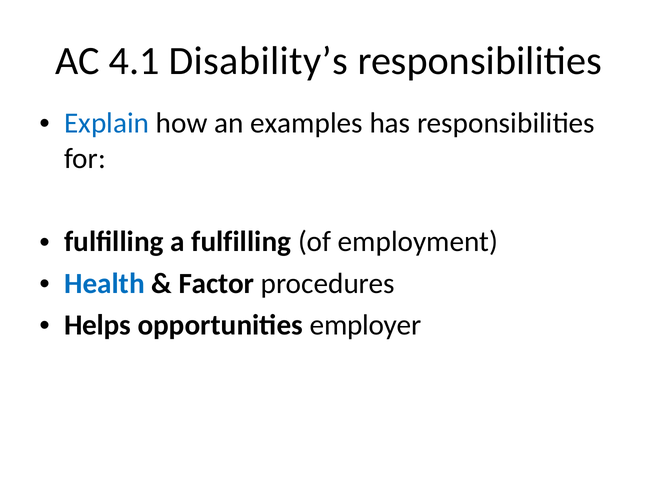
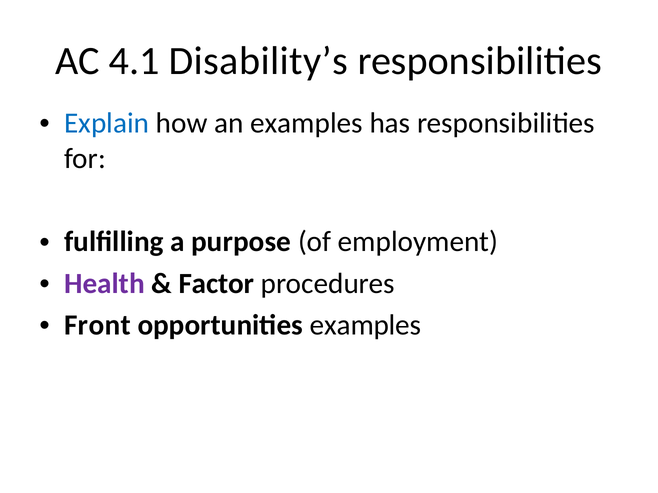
a fulfilling: fulfilling -> purpose
Health colour: blue -> purple
Helps: Helps -> Front
opportunities employer: employer -> examples
